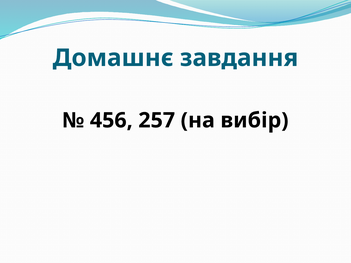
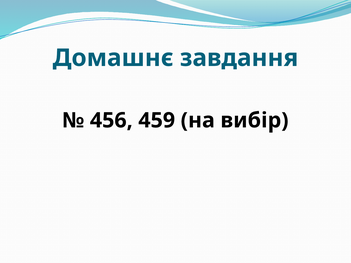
257: 257 -> 459
